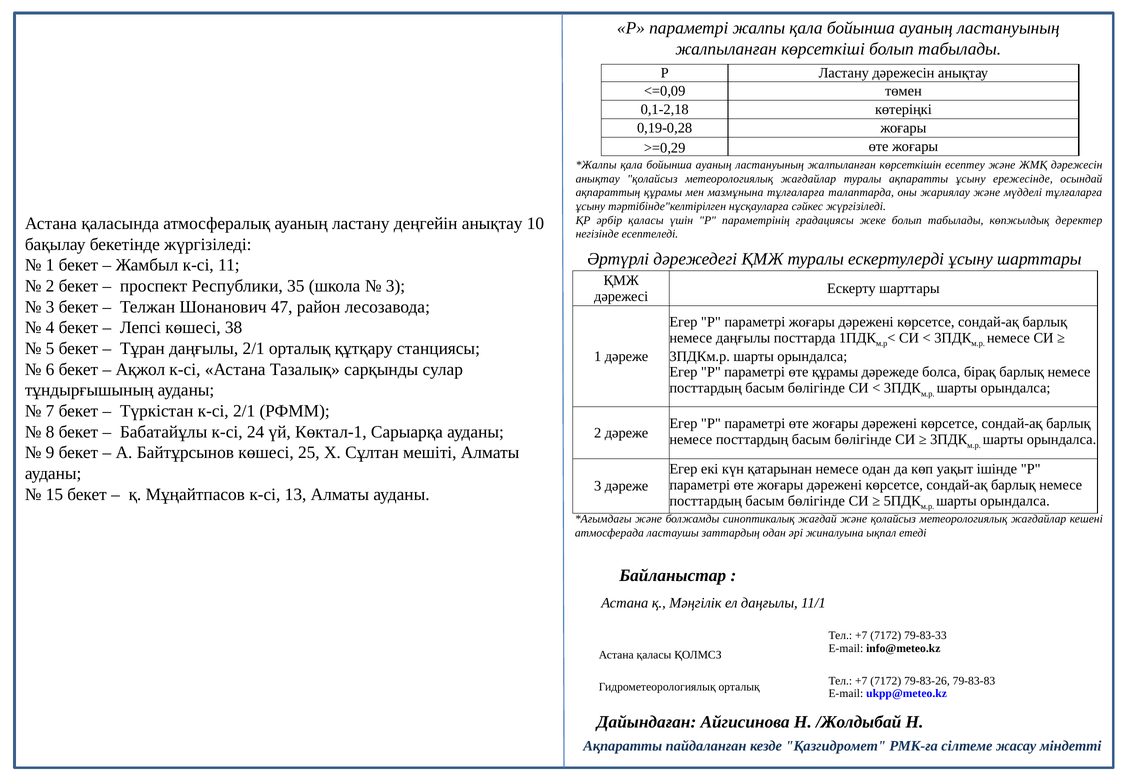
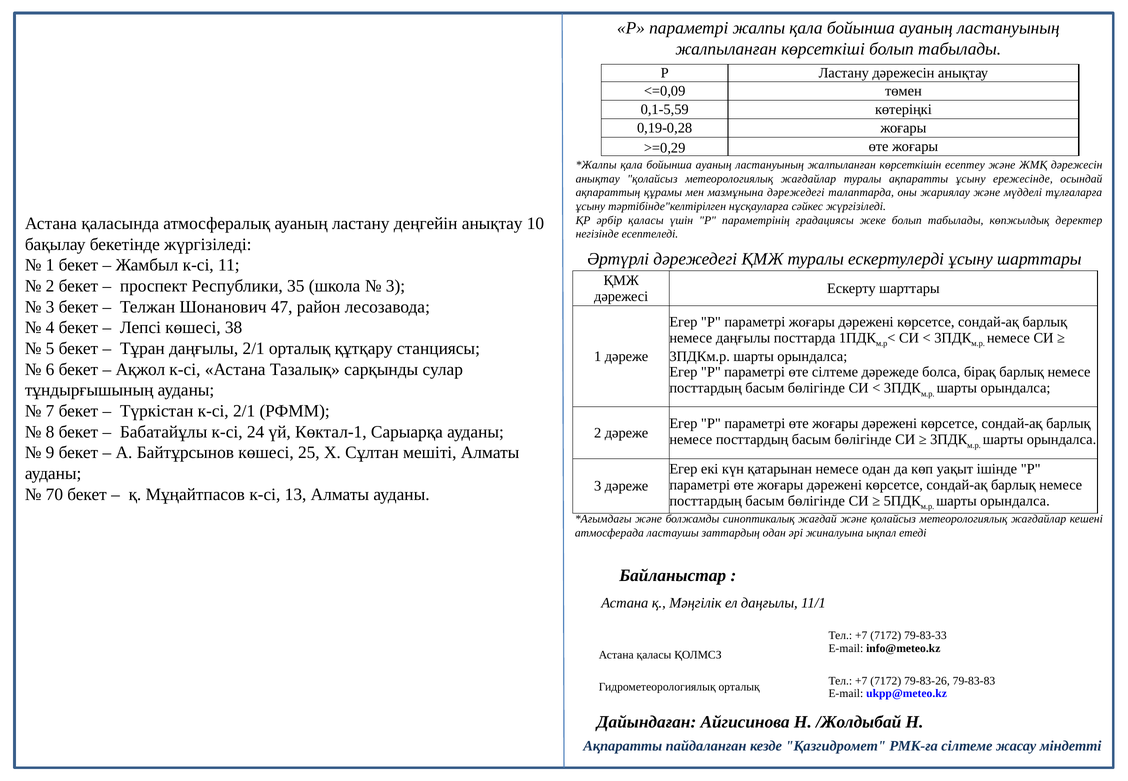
0,1-2,18: 0,1-2,18 -> 0,1-5,59
мазмұнына тұлғаларға: тұлғаларға -> дәрежедегі
өте құрамы: құрамы -> сілтеме
15: 15 -> 70
